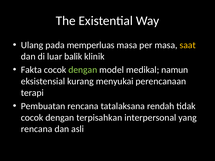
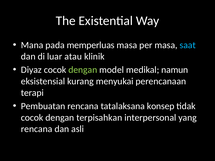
Ulang: Ulang -> Mana
saat colour: yellow -> light blue
balik: balik -> atau
Fakta: Fakta -> Diyaz
rendah: rendah -> konsep
